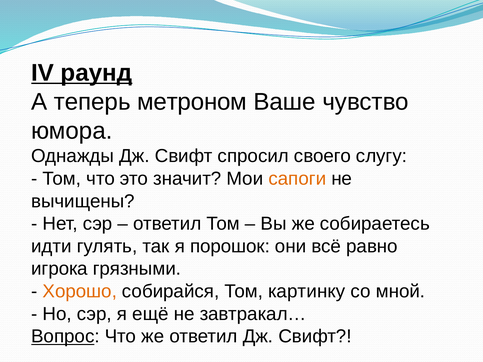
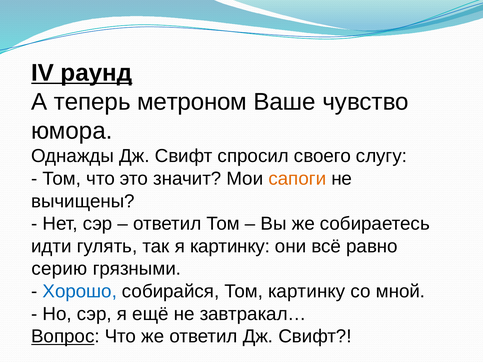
я порошок: порошок -> картинку
игрока: игрока -> серию
Хорошо colour: orange -> blue
